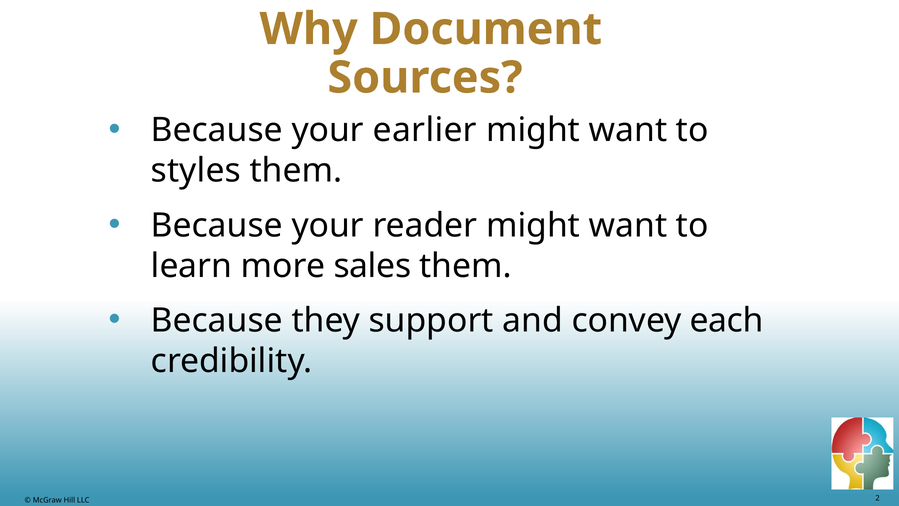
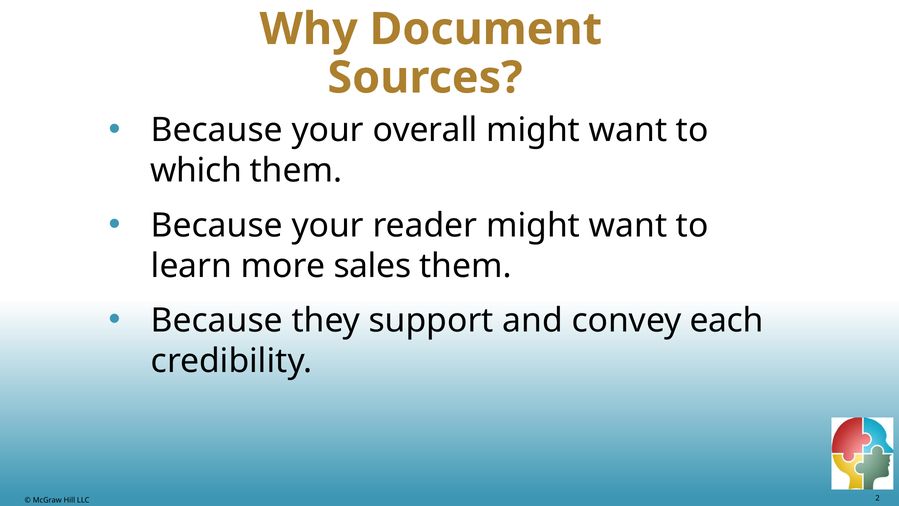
earlier: earlier -> overall
styles: styles -> which
